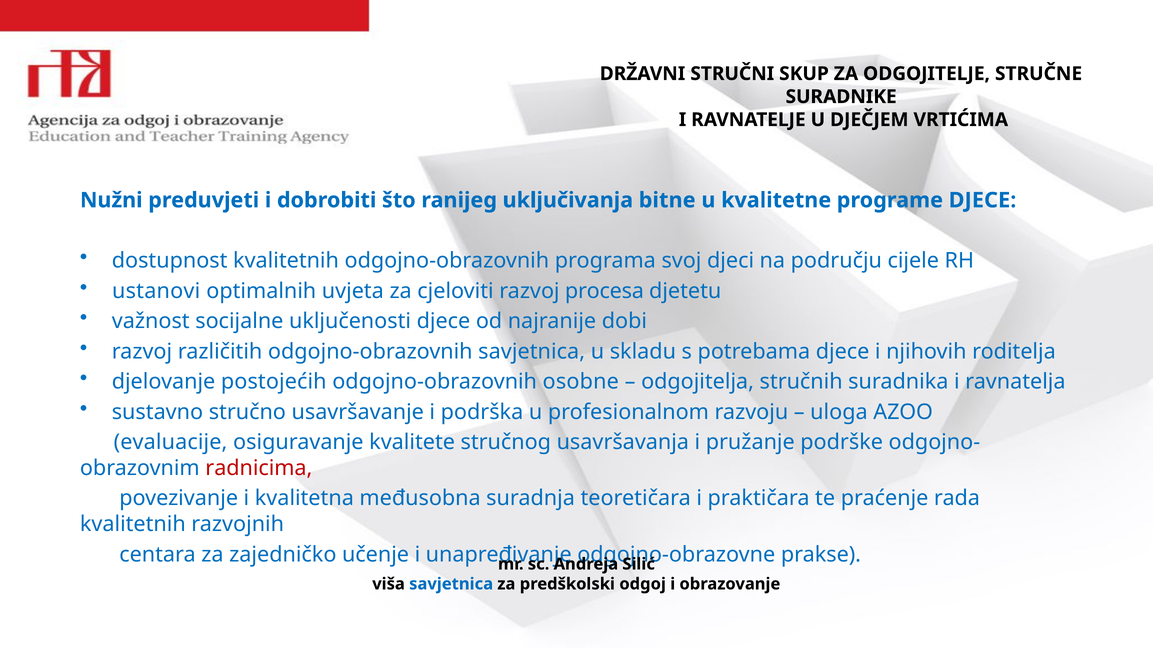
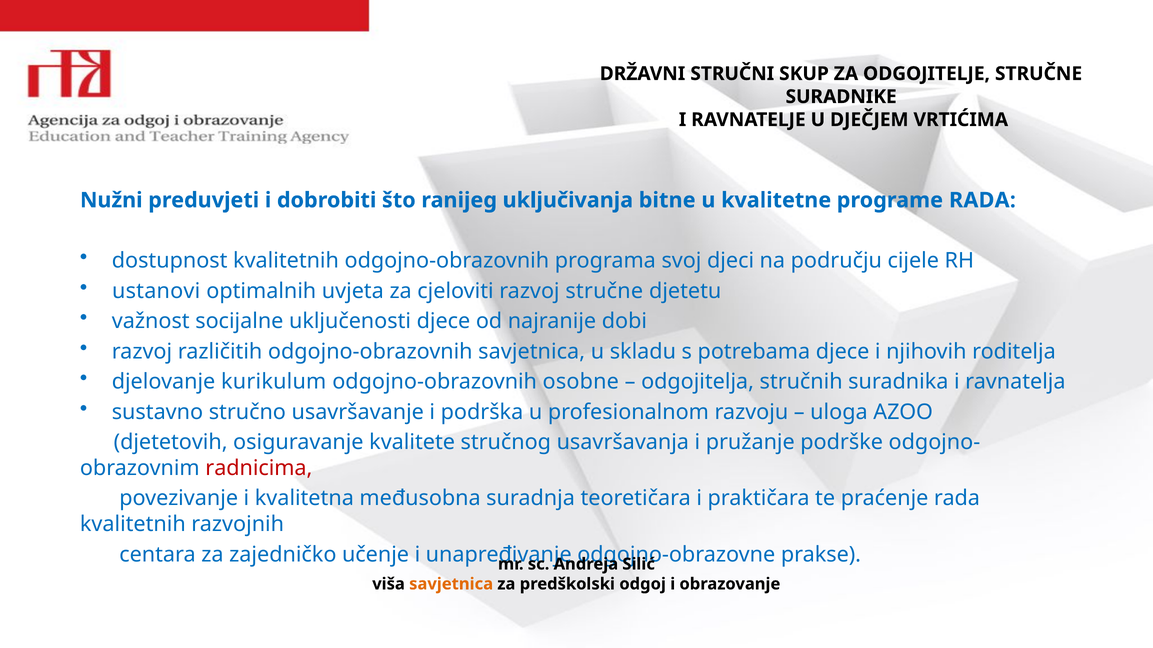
programe DJECE: DJECE -> RADA
razvoj procesa: procesa -> stručne
postojećih: postojećih -> kurikulum
evaluacije: evaluacije -> djetetovih
savjetnica at (451, 584) colour: blue -> orange
